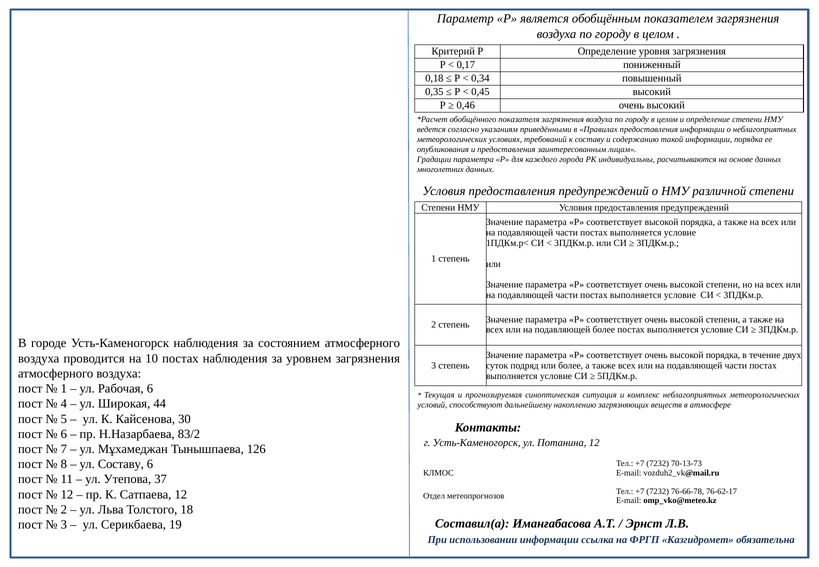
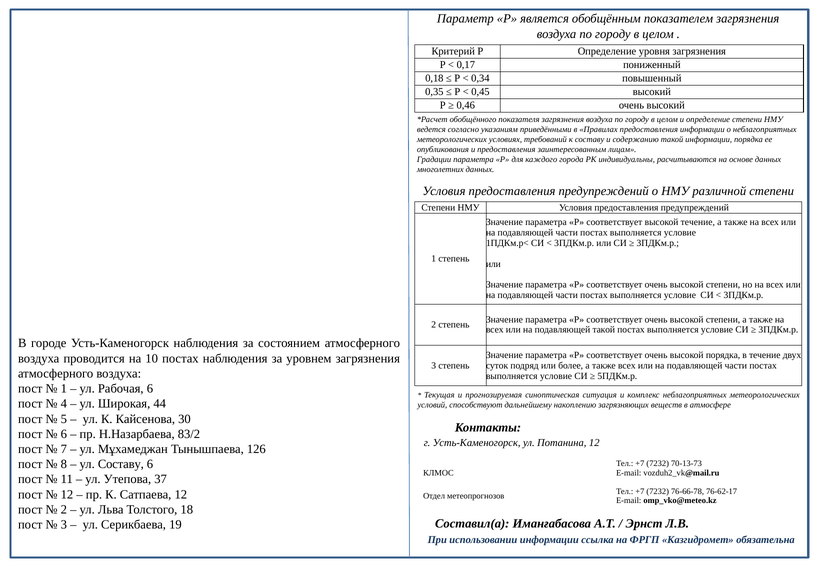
соответствует высокой порядка: порядка -> течение
подавляющей более: более -> такой
